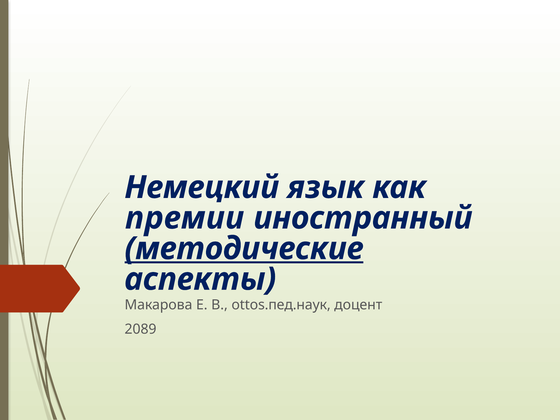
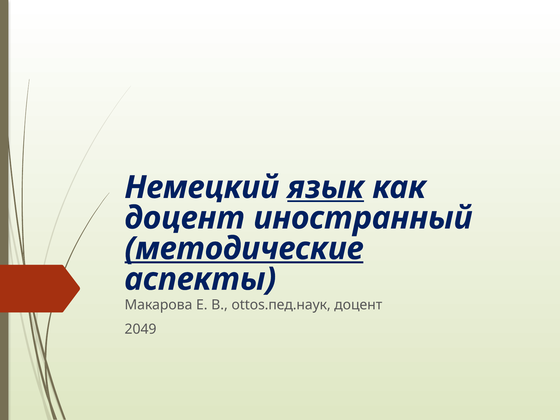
язык underline: none -> present
премии at (185, 218): премии -> доцент
2089: 2089 -> 2049
